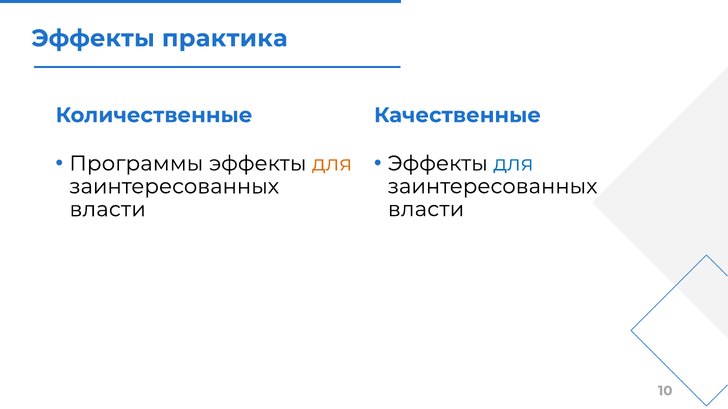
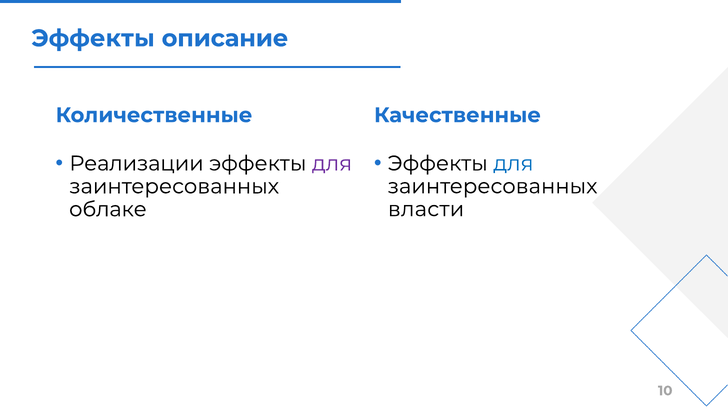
практика: практика -> описание
Программы: Программы -> Реализации
для at (332, 164) colour: orange -> purple
власти at (108, 210): власти -> облаке
